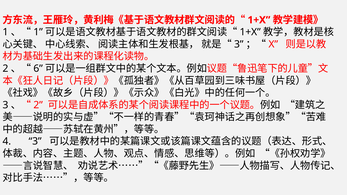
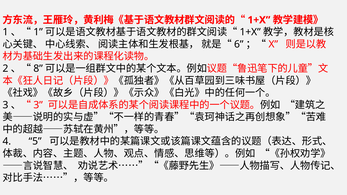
3 at (239, 44): 3 -> 6
6: 6 -> 8
2 at (38, 105): 2 -> 3
4 3: 3 -> 5
